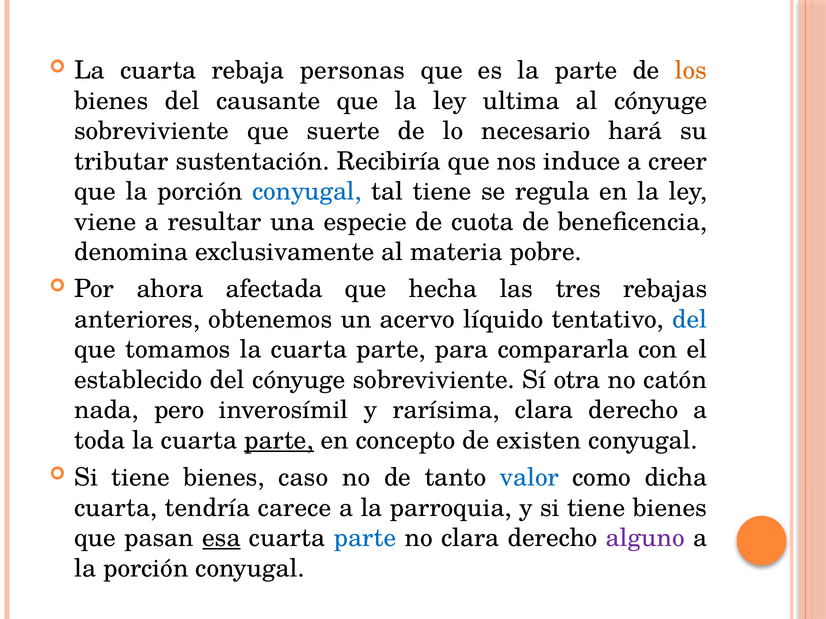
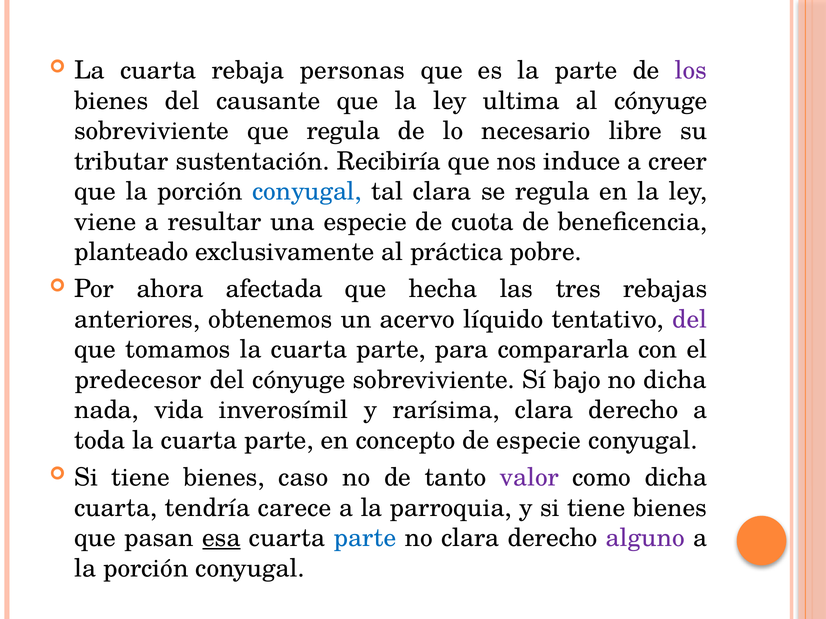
los colour: orange -> purple
que suerte: suerte -> regula
hará: hará -> libre
tal tiene: tiene -> clara
denomina: denomina -> planteado
materia: materia -> práctica
del at (690, 320) colour: blue -> purple
establecido: establecido -> predecesor
otra: otra -> bajo
no catón: catón -> dicha
pero: pero -> vida
parte at (279, 441) underline: present -> none
de existen: existen -> especie
valor colour: blue -> purple
